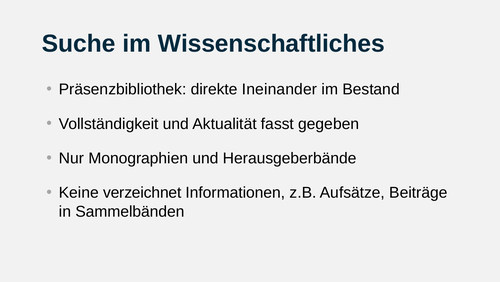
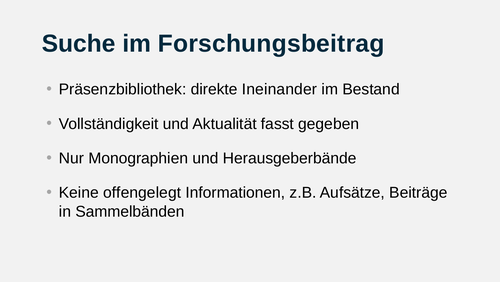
Wissenschaftliches: Wissenschaftliches -> Forschungsbeitrag
verzeichnet: verzeichnet -> offengelegt
